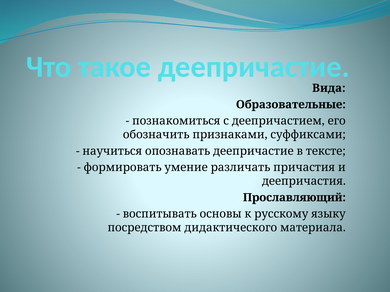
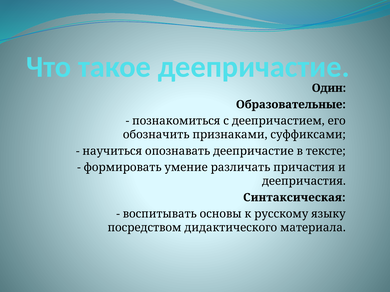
Вида: Вида -> Один
Прославляющий: Прославляющий -> Синтаксическая
